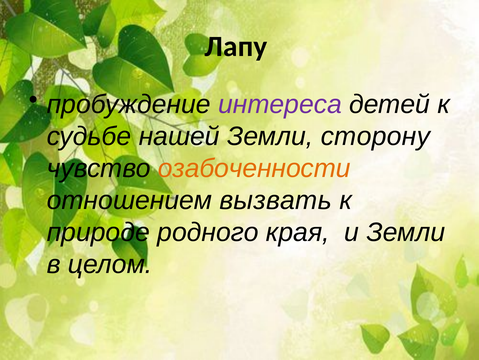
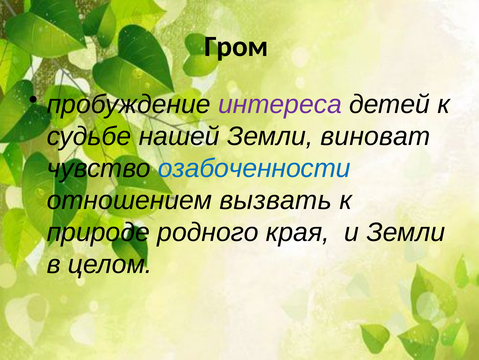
Лапу: Лапу -> Гром
сторону: сторону -> виноват
озабоченности colour: orange -> blue
